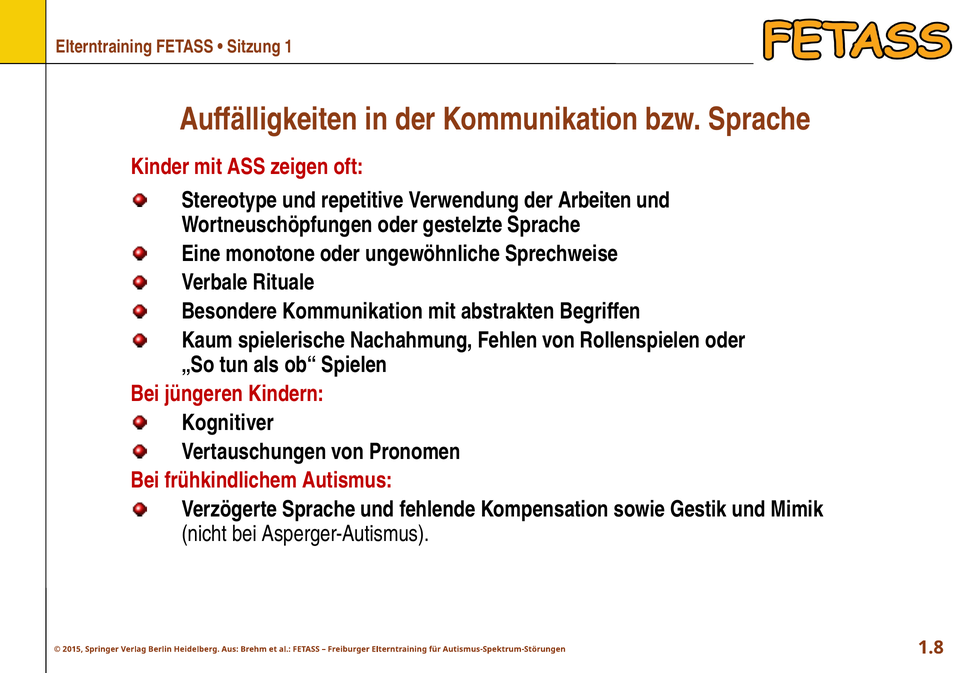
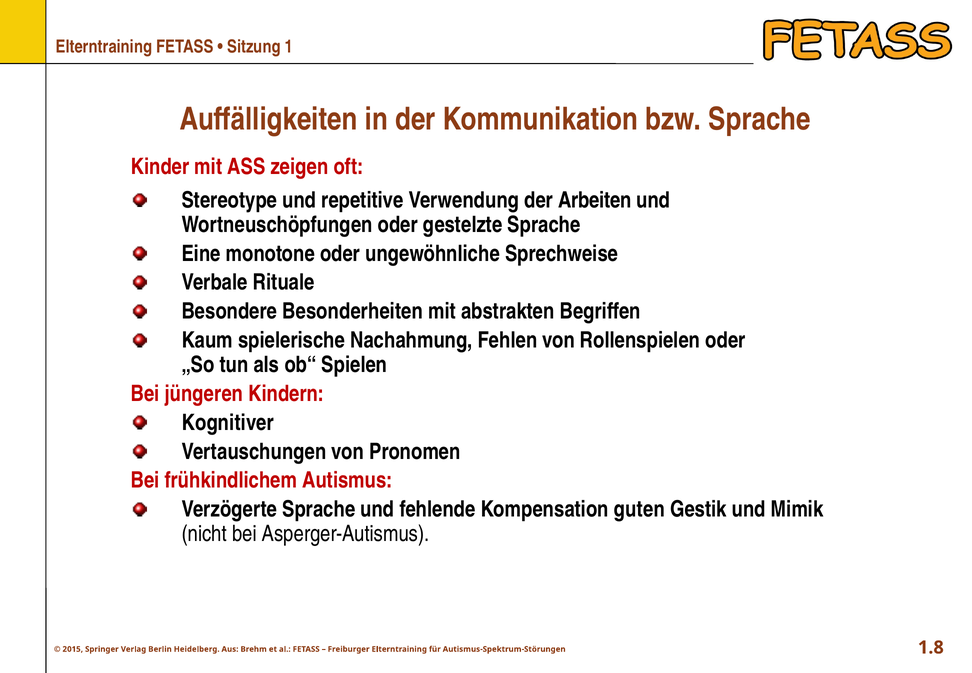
Besondere Kommunikation: Kommunikation -> Besonderheiten
sowie: sowie -> guten
